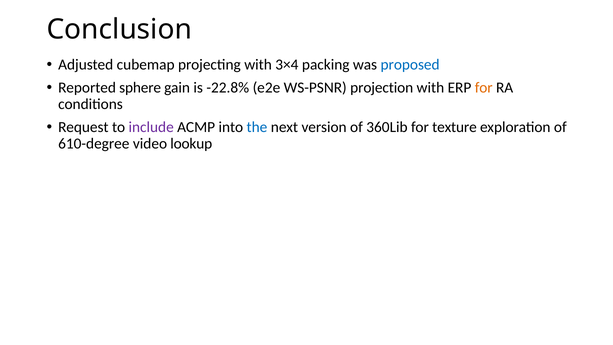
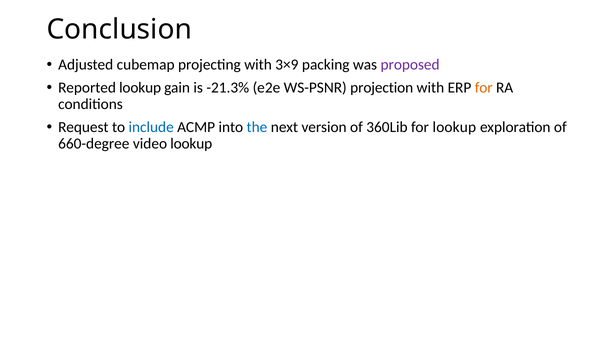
3×4: 3×4 -> 3×9
proposed colour: blue -> purple
Reported sphere: sphere -> lookup
-22.8%: -22.8% -> -21.3%
include colour: purple -> blue
for texture: texture -> lookup
610-degree: 610-degree -> 660-degree
